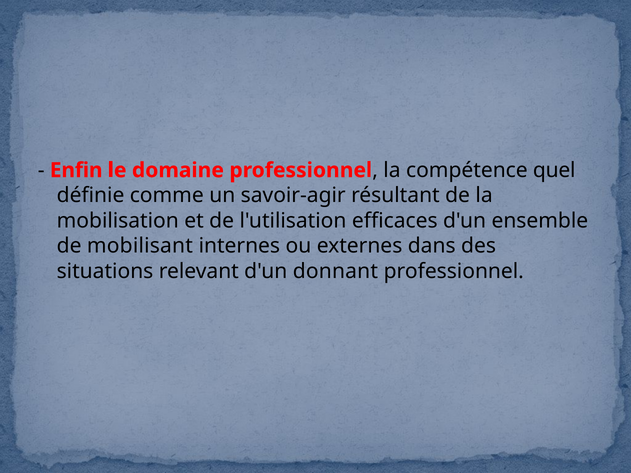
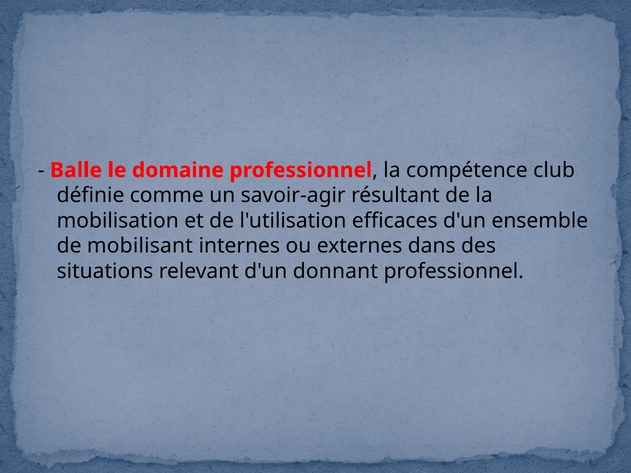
Enfin: Enfin -> Balle
quel: quel -> club
